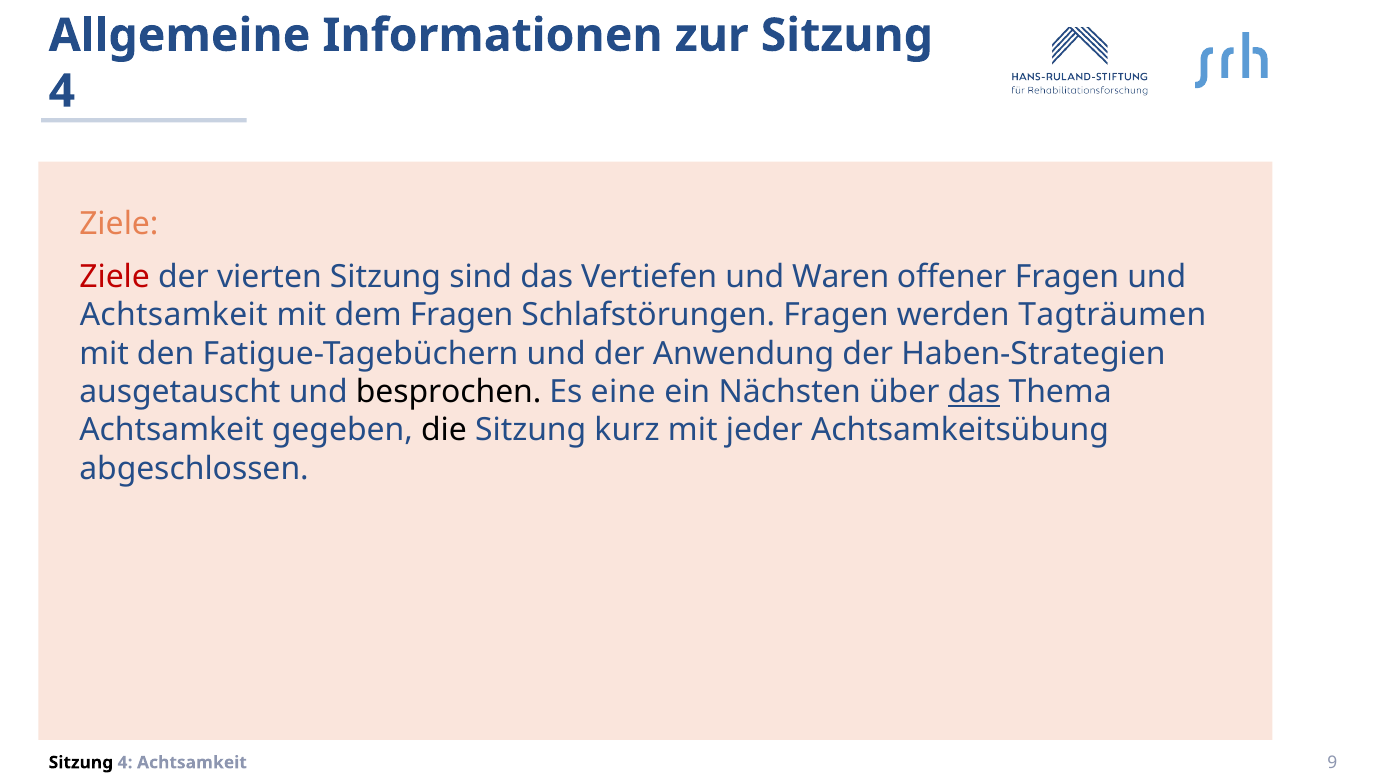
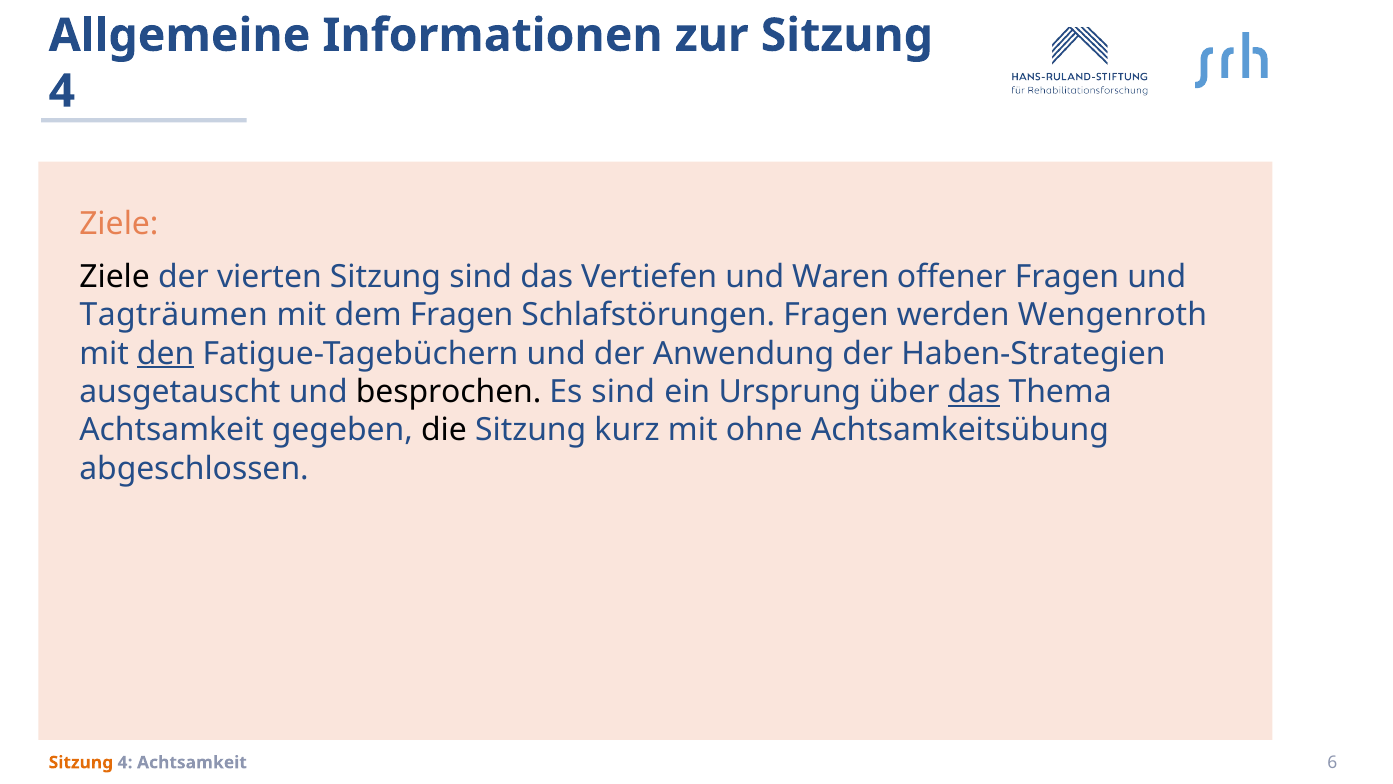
Ziele at (115, 277) colour: red -> black
Achtsamkeit at (174, 315): Achtsamkeit -> Tagträumen
Tagträumen: Tagträumen -> Wengenroth
den underline: none -> present
Es eine: eine -> sind
Nächsten: Nächsten -> Ursprung
jeder: jeder -> ohne
Sitzung at (81, 762) colour: black -> orange
9: 9 -> 6
